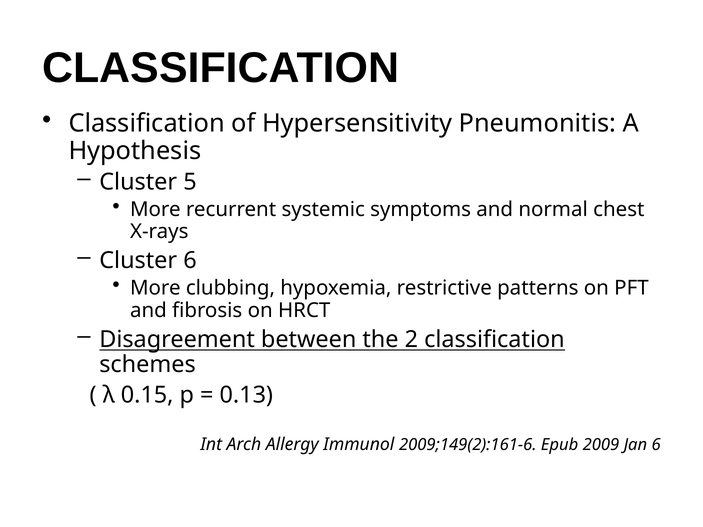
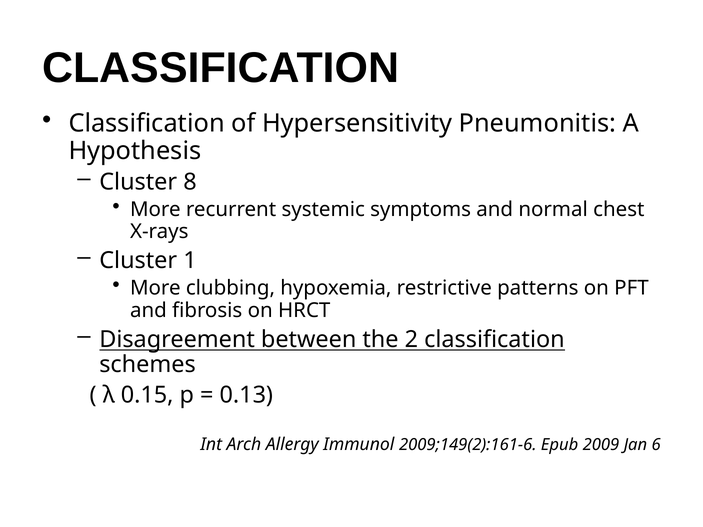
5: 5 -> 8
Cluster 6: 6 -> 1
